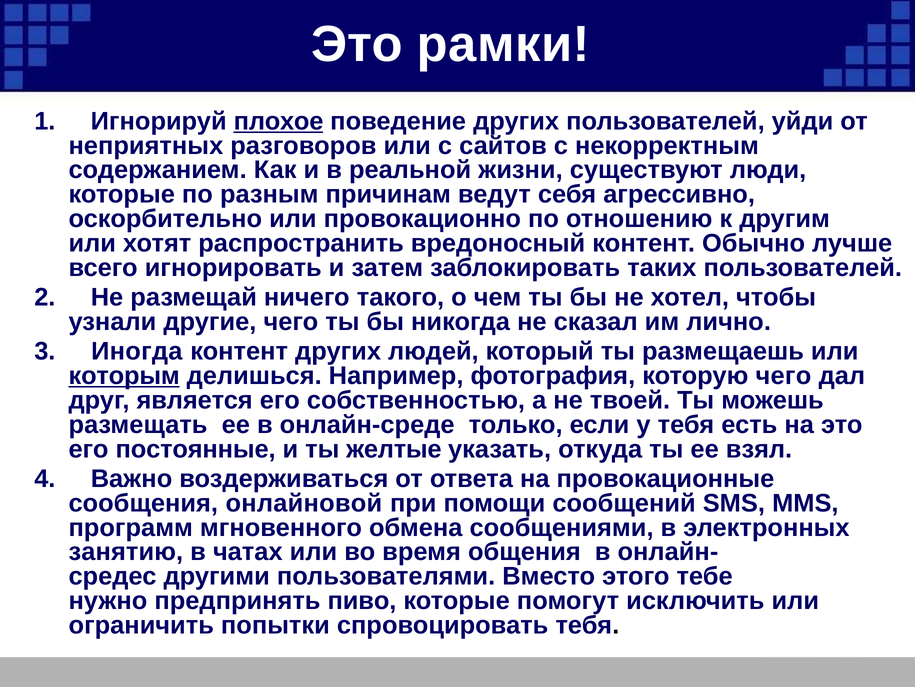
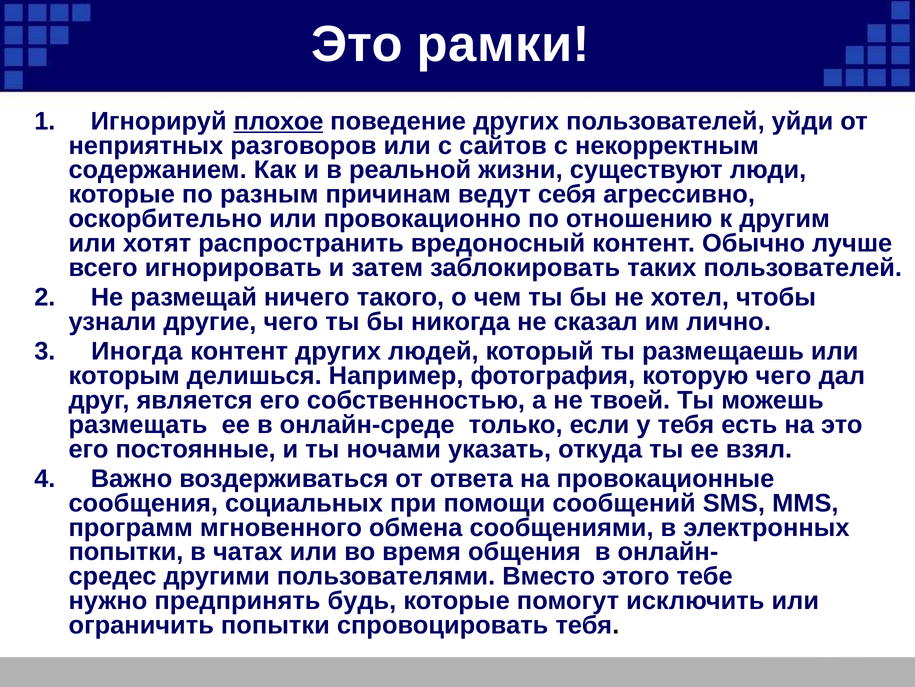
которым underline: present -> none
желтые: желтые -> ночами
онлайновой: онлайновой -> социальных
занятию at (126, 551): занятию -> попытки
пиво: пиво -> будь
